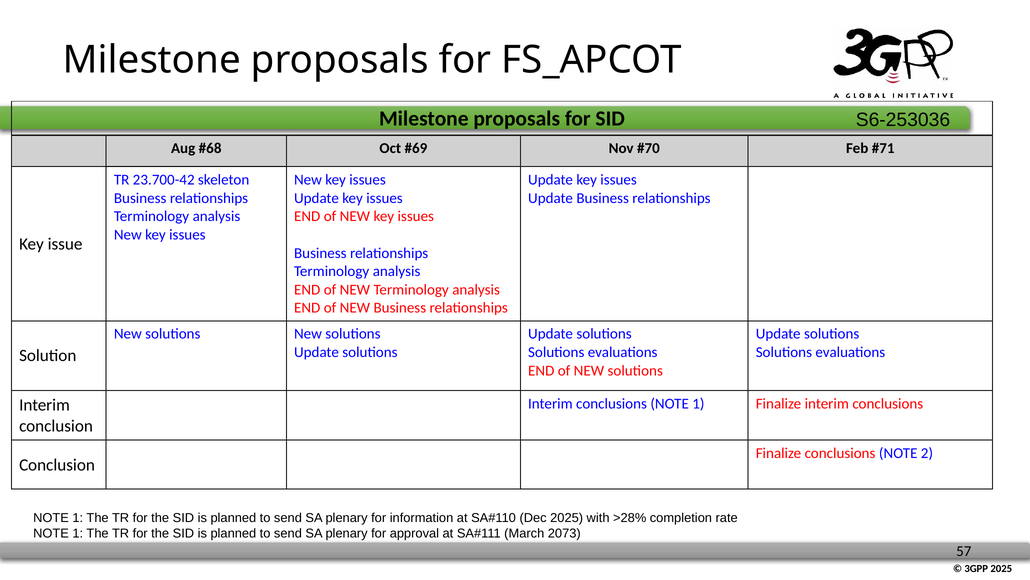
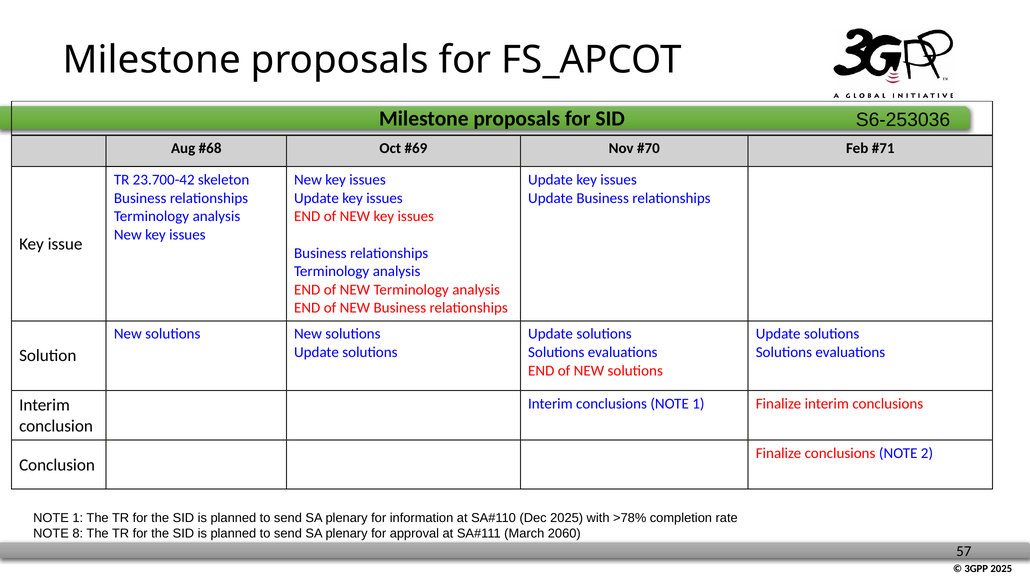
>28%: >28% -> >78%
1 at (78, 533): 1 -> 8
2073: 2073 -> 2060
